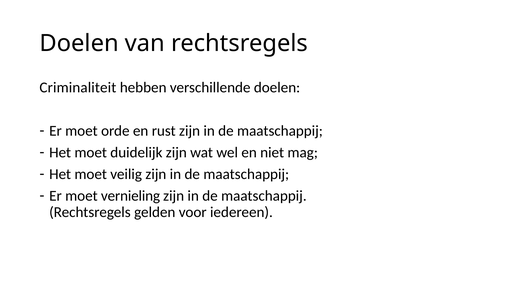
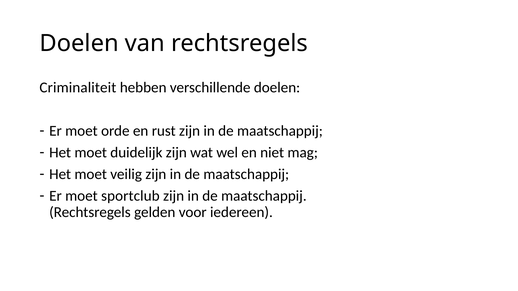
vernieling: vernieling -> sportclub
